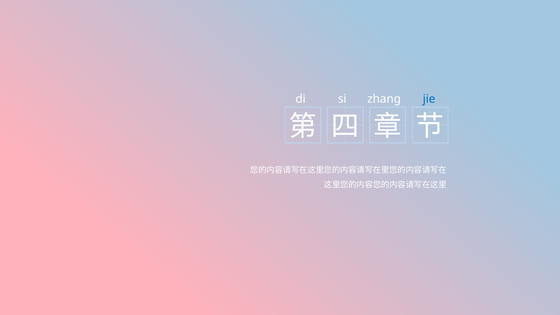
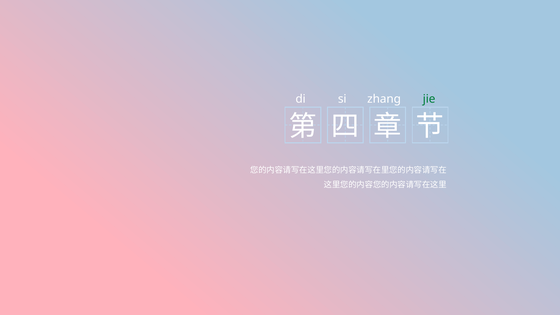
jie colour: blue -> green
